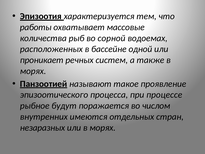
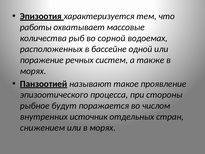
проникает: проникает -> поражение
процессе: процессе -> стороны
имеются: имеются -> источник
незаразных: незаразных -> снижением
